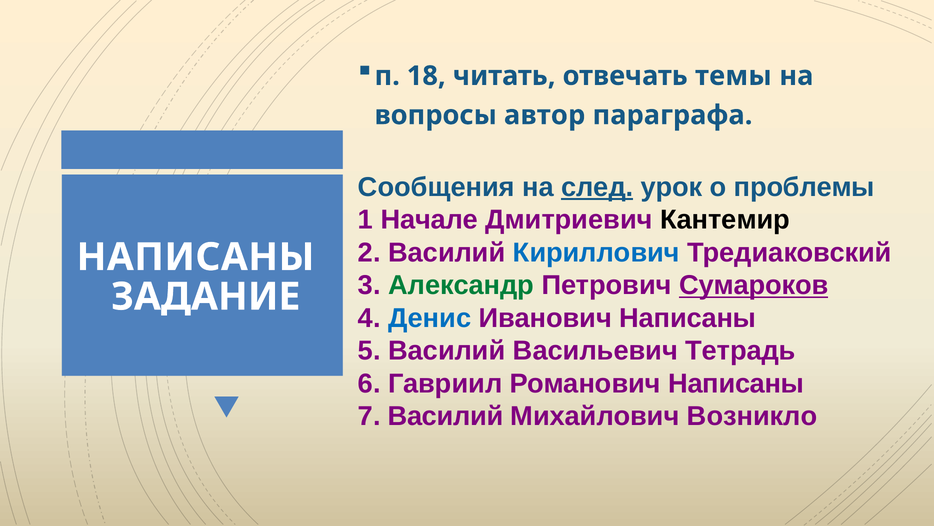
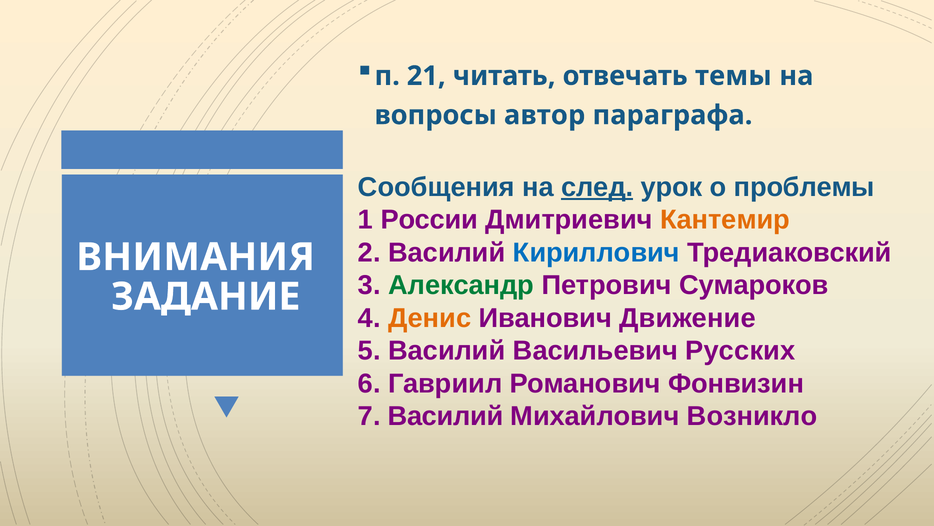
18: 18 -> 21
Начале: Начале -> России
Кантемир colour: black -> orange
НАПИСАНЫ at (195, 257): НАПИСАНЫ -> ВНИМАНИЯ
Сумароков underline: present -> none
Денис colour: blue -> orange
Иванович Написаны: Написаны -> Движение
Тетрадь: Тетрадь -> Русских
Романович Написаны: Написаны -> Фонвизин
